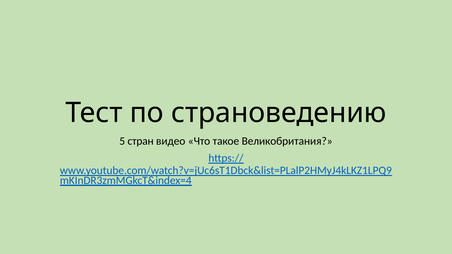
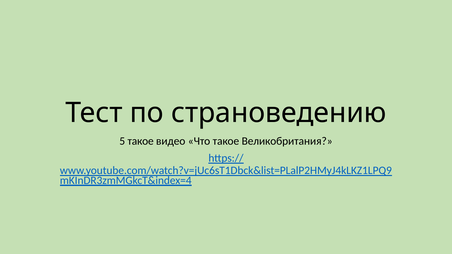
5 стран: стран -> такое
